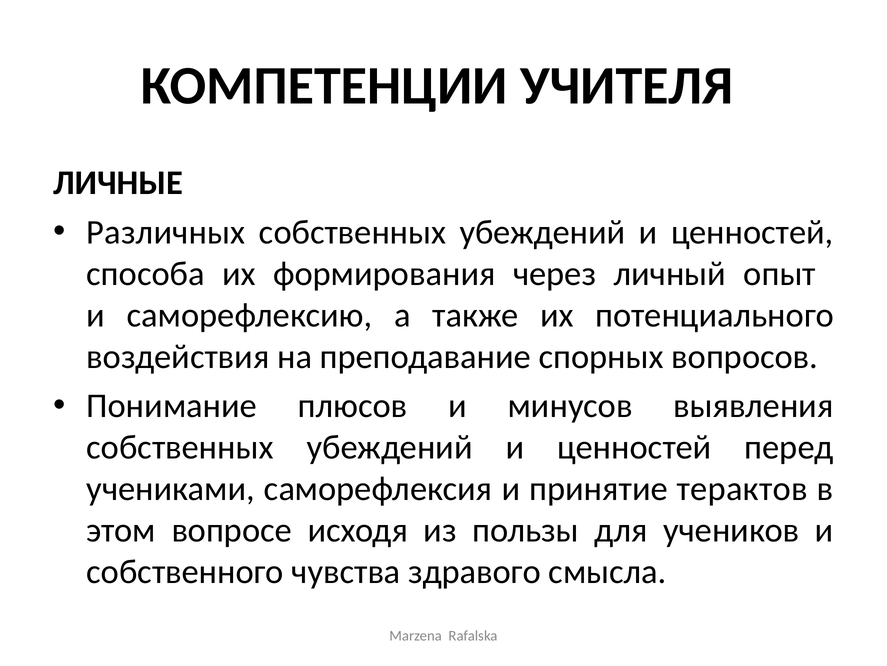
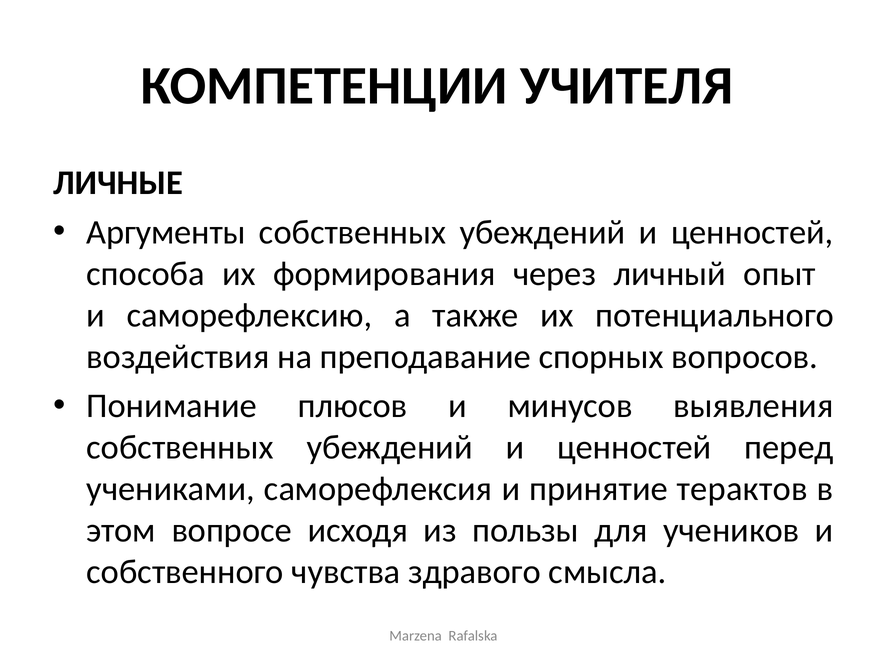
Различных: Различных -> Аргументы
